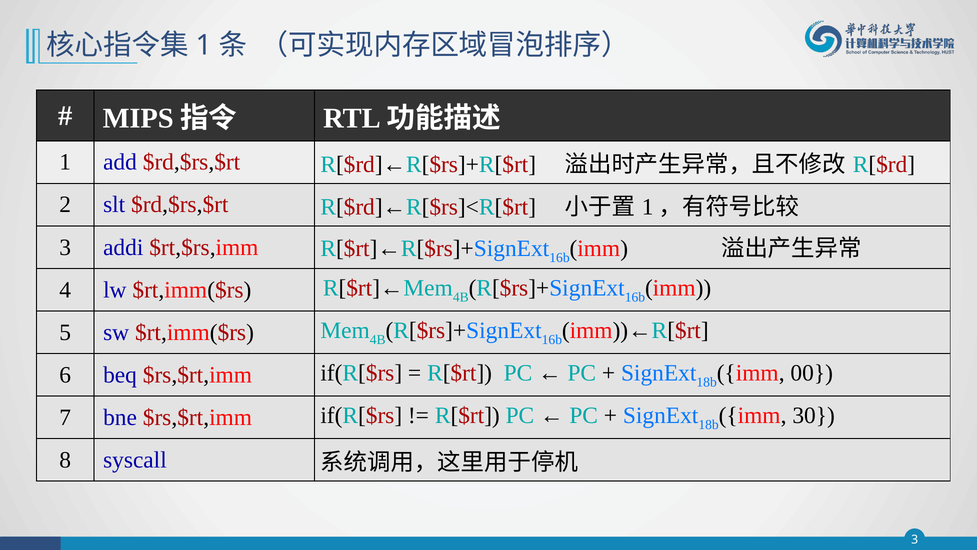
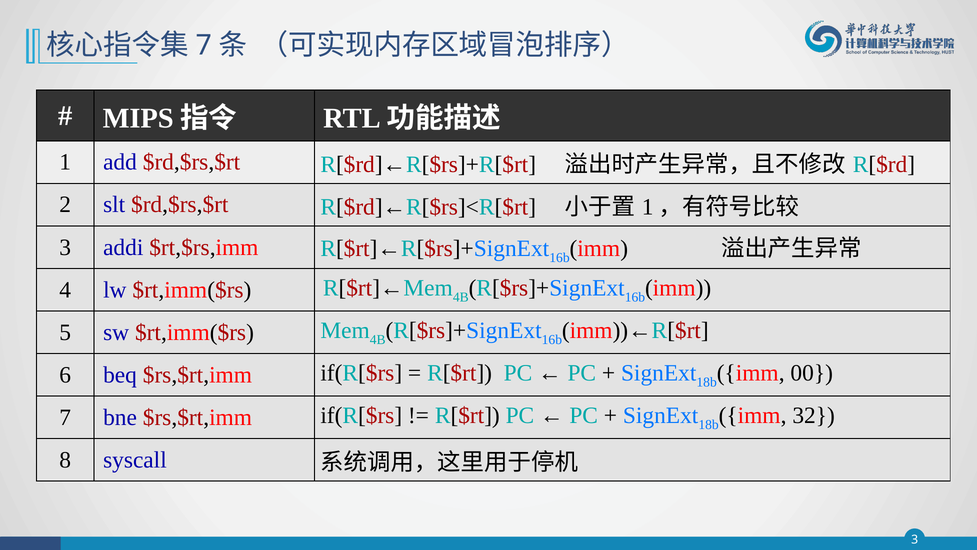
1 at (204, 45): 1 -> 7
30: 30 -> 32
